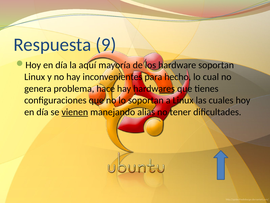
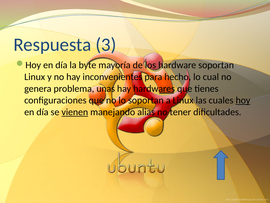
9: 9 -> 3
aquí: aquí -> byte
hace: hace -> unas
hoy at (243, 100) underline: none -> present
